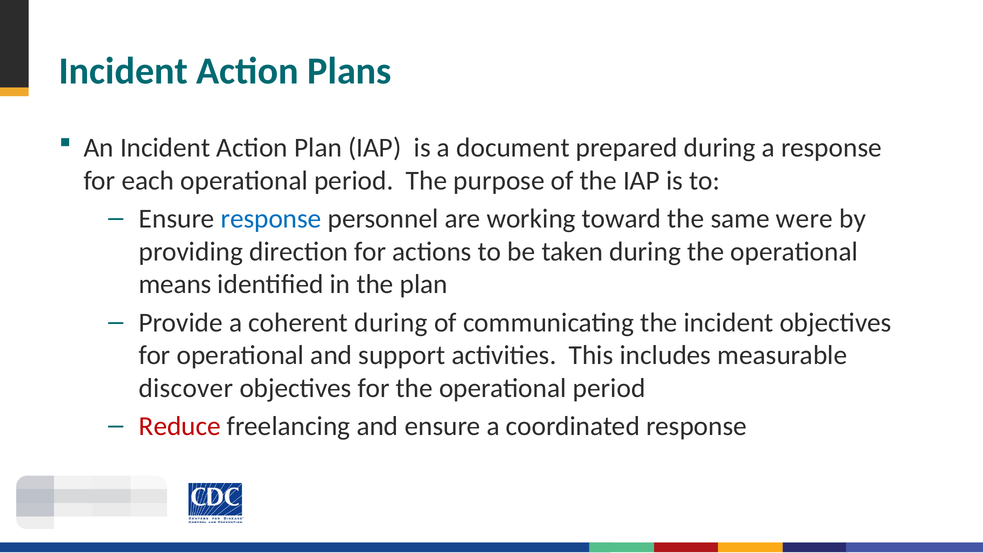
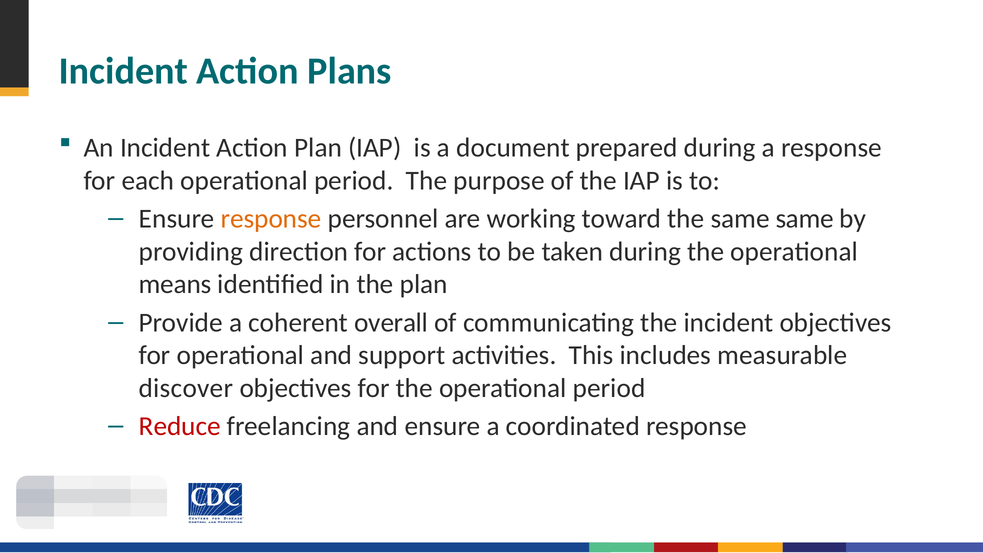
response at (271, 219) colour: blue -> orange
same were: were -> same
coherent during: during -> overall
